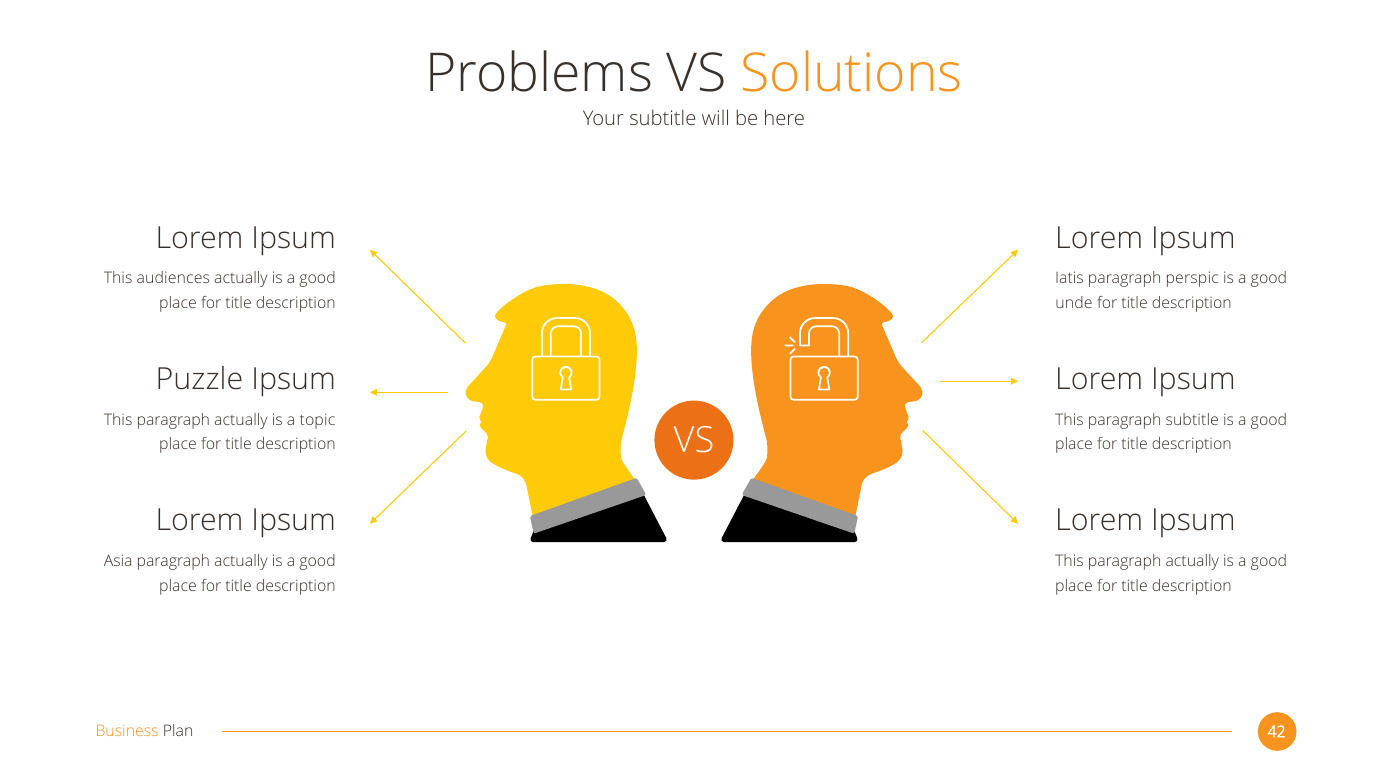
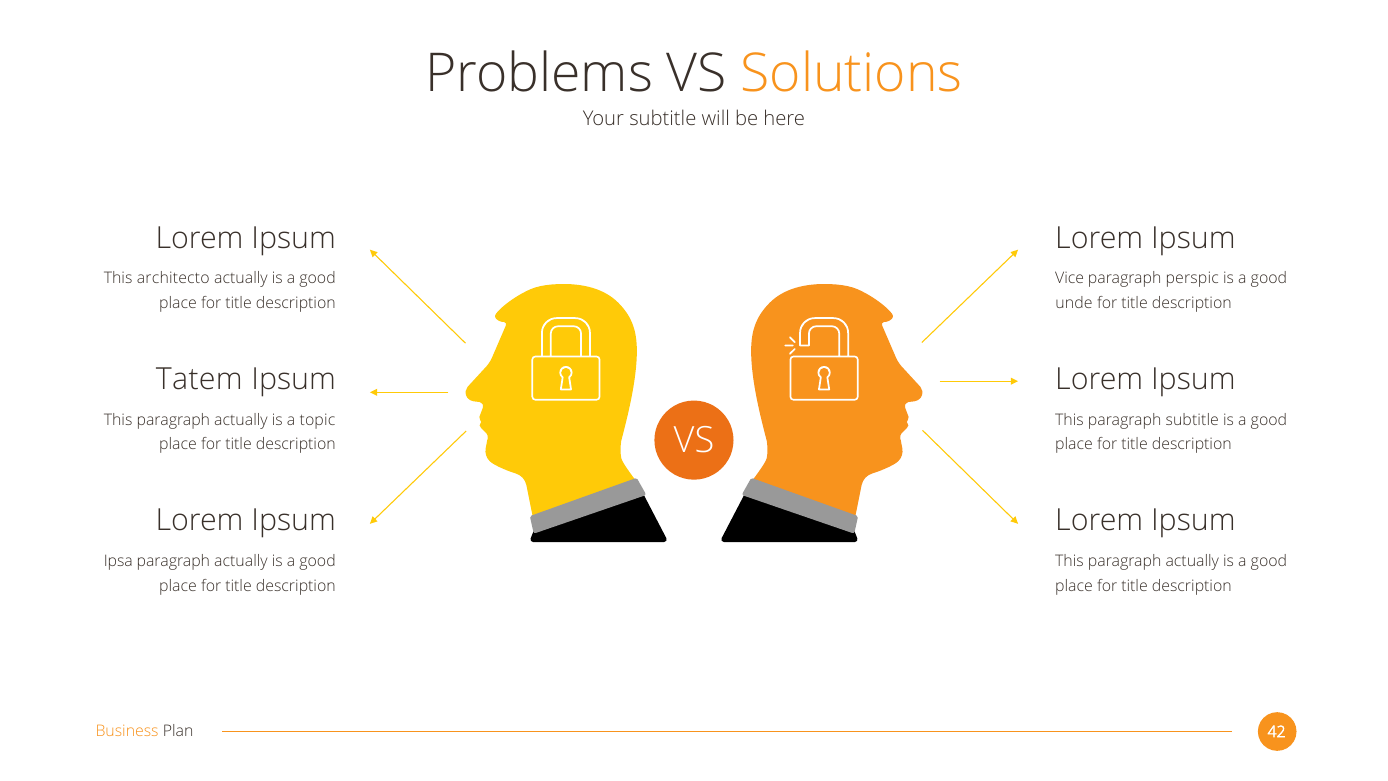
audiences: audiences -> architecto
Iatis: Iatis -> Vice
Puzzle: Puzzle -> Tatem
Asia: Asia -> Ipsa
